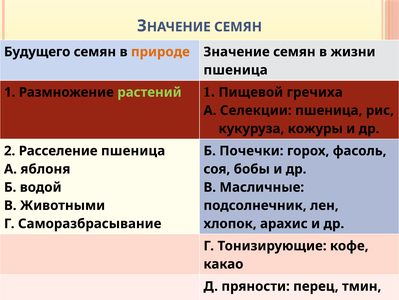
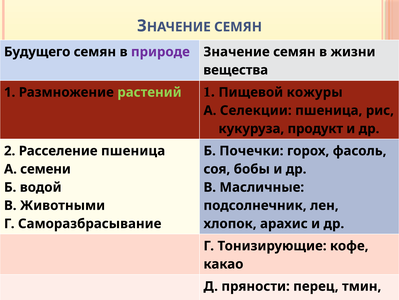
природе colour: orange -> purple
пшеница at (236, 70): пшеница -> вещества
гречиха: гречиха -> кожуры
кожуры: кожуры -> продукт
яблоня: яблоня -> семени
